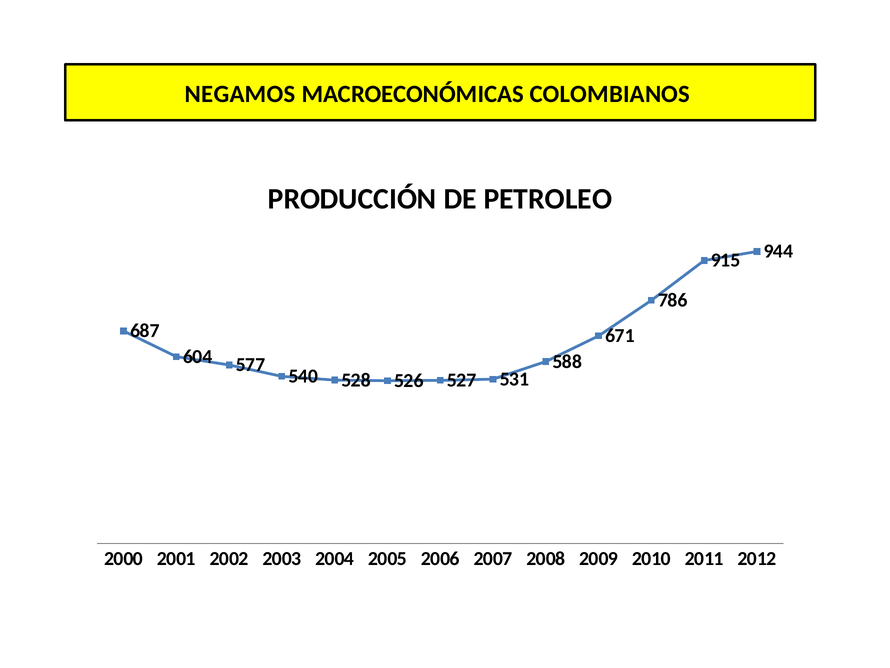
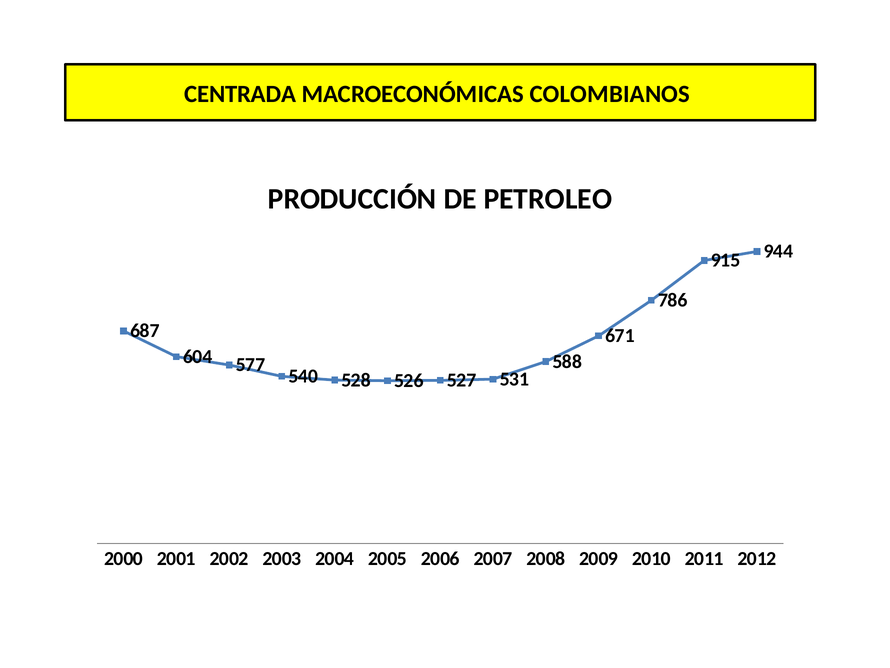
NEGAMOS: NEGAMOS -> CENTRADA
